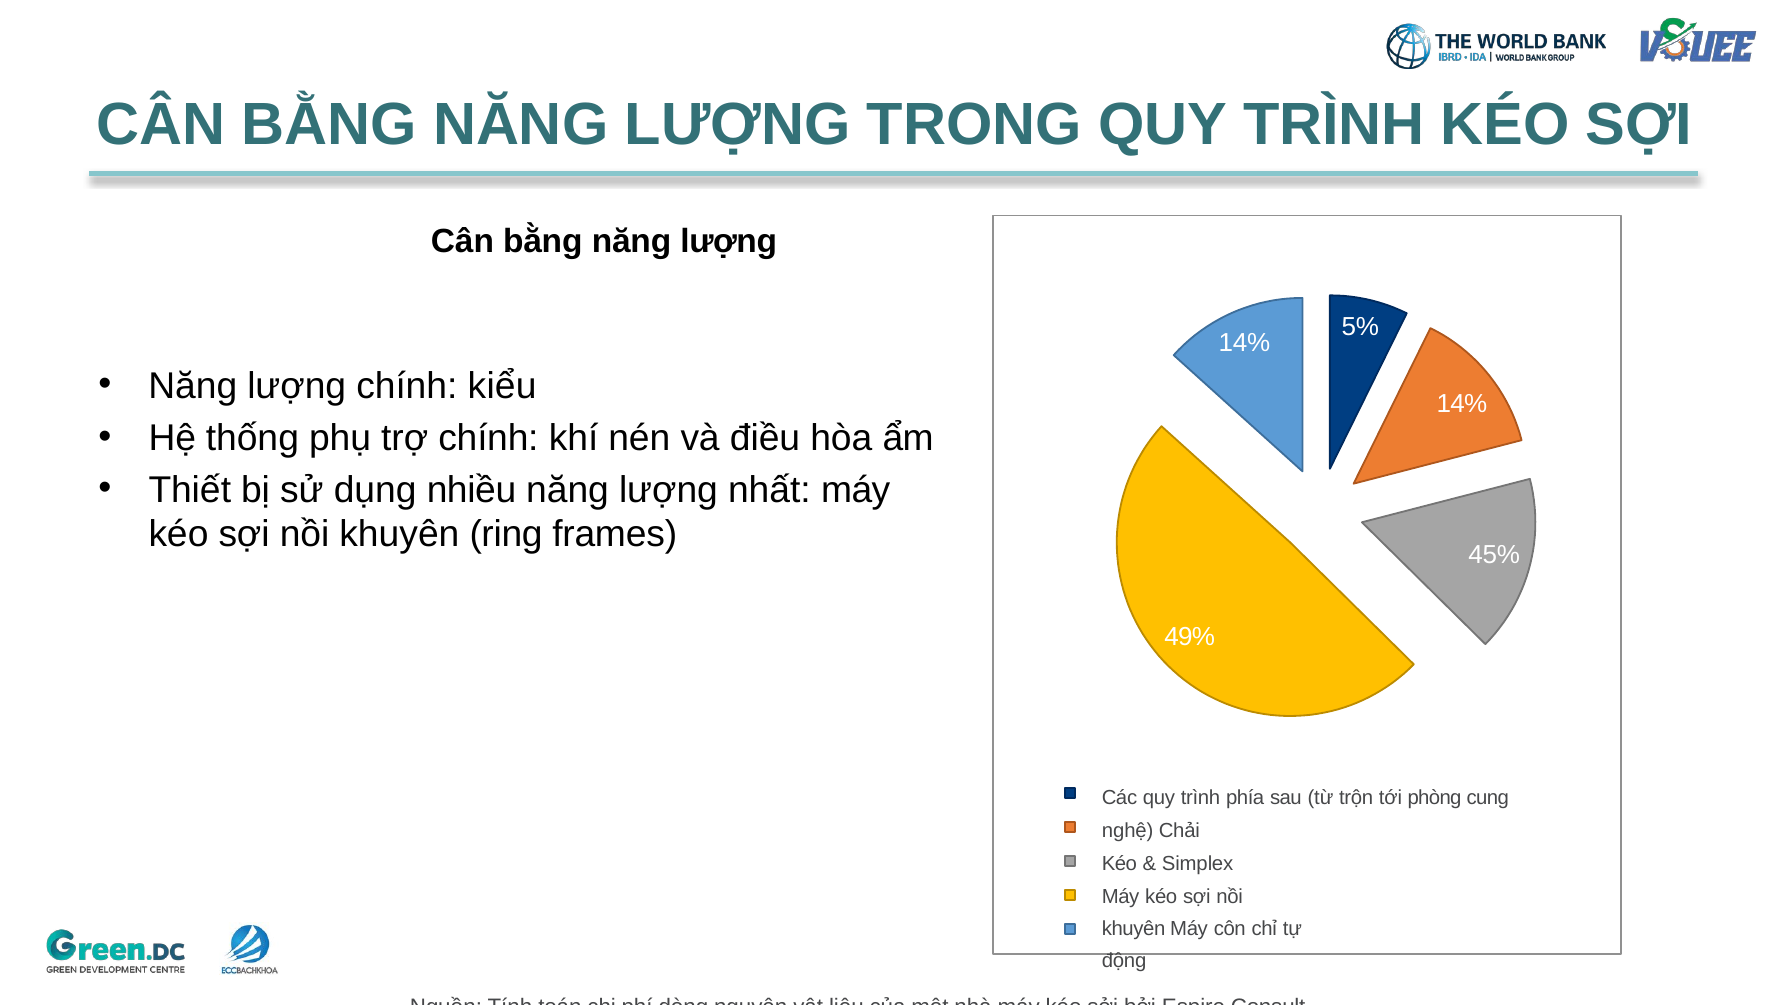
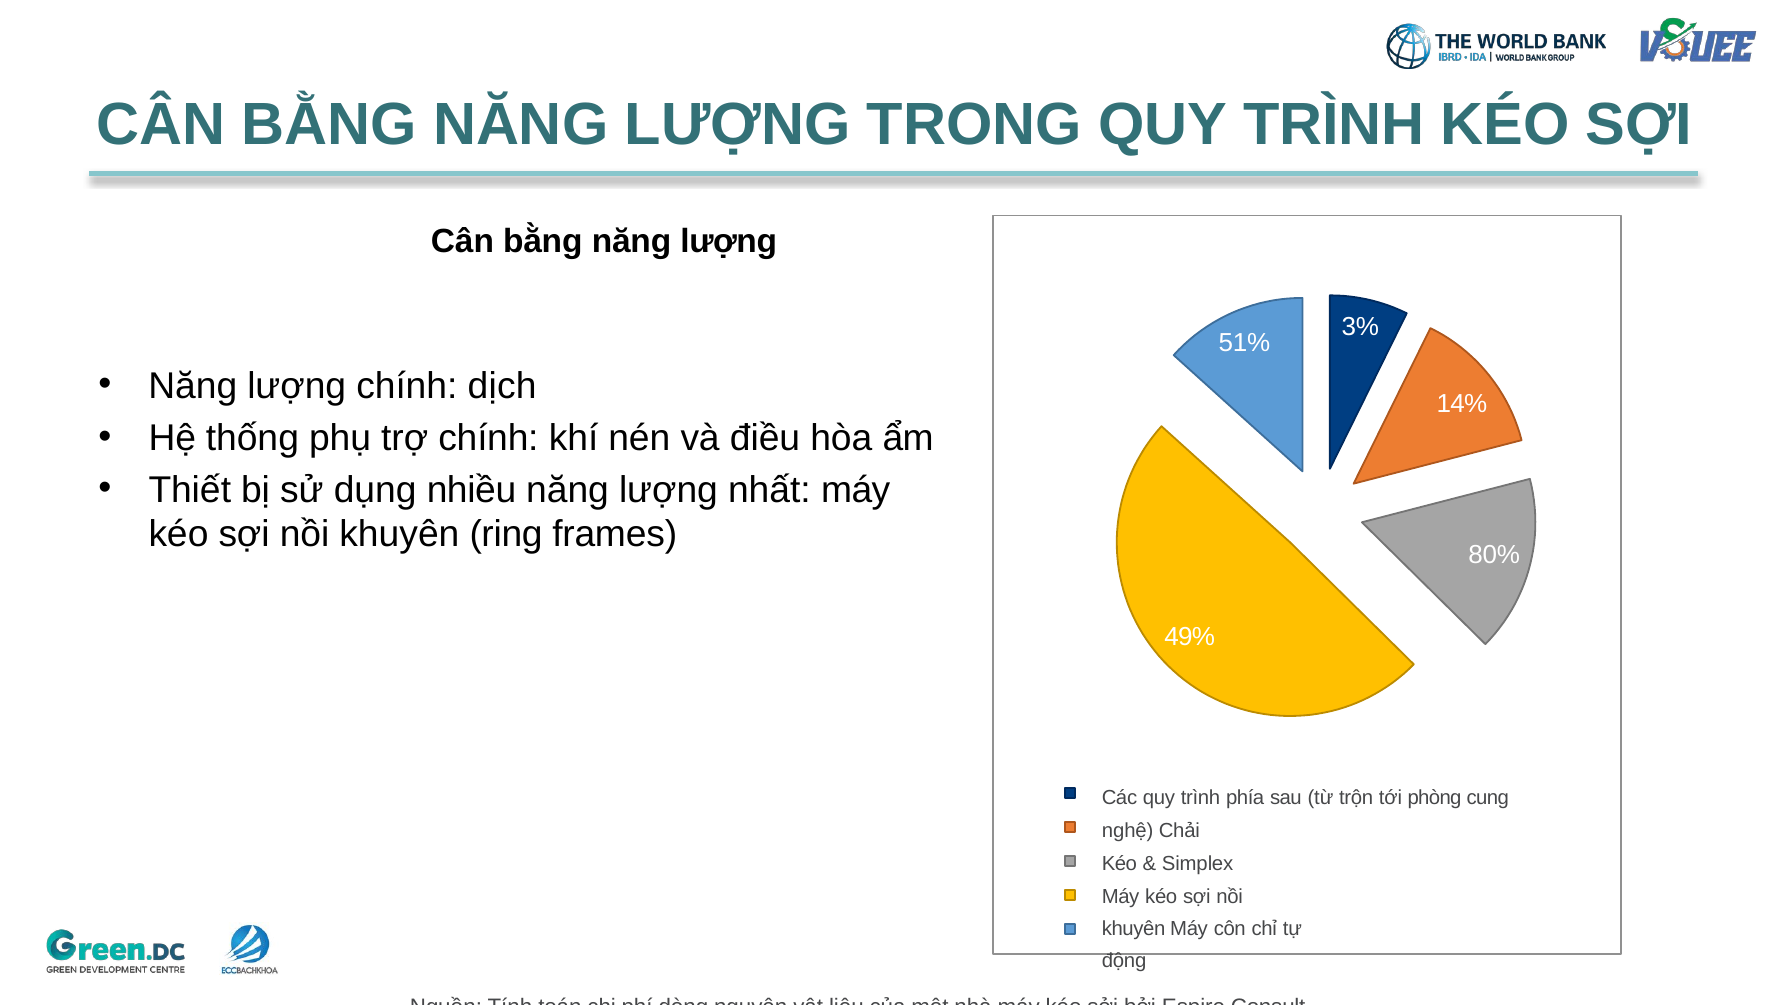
5%: 5% -> 3%
14% at (1244, 343): 14% -> 51%
kiểu: kiểu -> dịch
45%: 45% -> 80%
